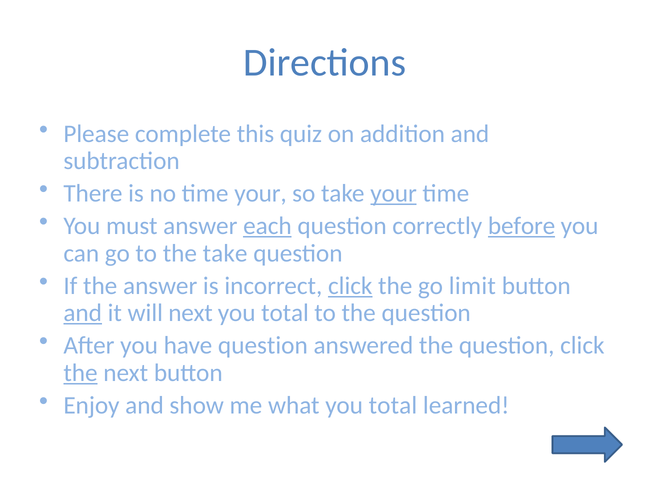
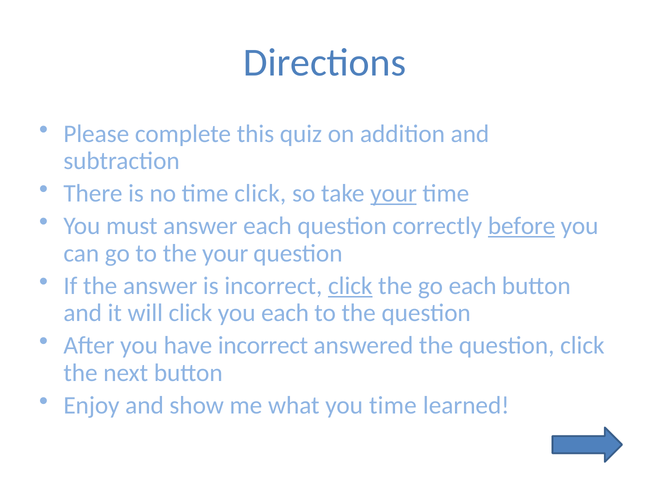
time your: your -> click
each at (267, 226) underline: present -> none
the take: take -> your
go limit: limit -> each
and at (83, 313) underline: present -> none
will next: next -> click
total at (285, 313): total -> each
have question: question -> incorrect
the at (81, 373) underline: present -> none
what you total: total -> time
